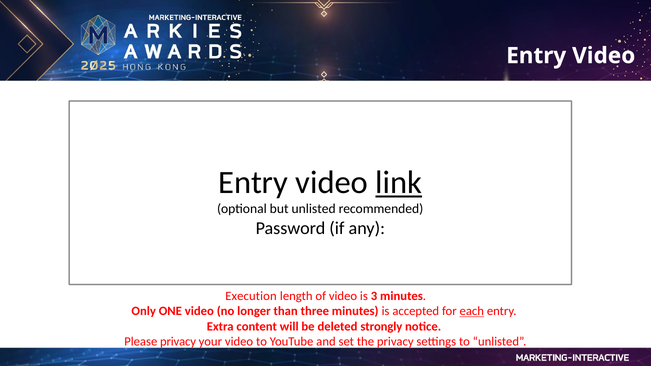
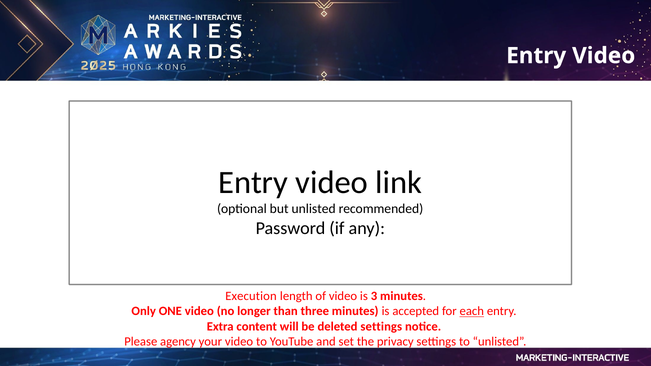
link underline: present -> none
deleted strongly: strongly -> settings
Please privacy: privacy -> agency
